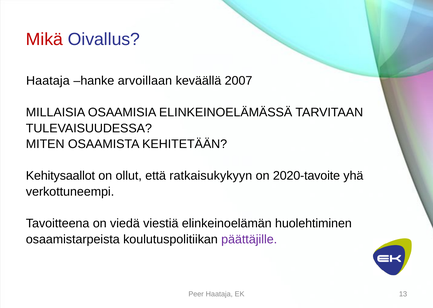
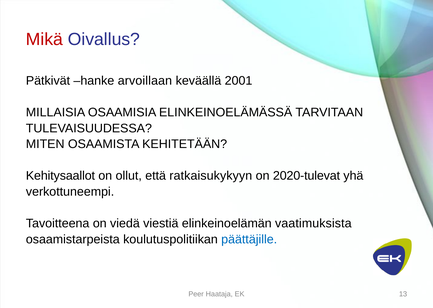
Haataja at (48, 81): Haataja -> Pätkivät
2007: 2007 -> 2001
2020-tavoite: 2020-tavoite -> 2020-tulevat
huolehtiminen: huolehtiminen -> vaatimuksista
päättäjille colour: purple -> blue
